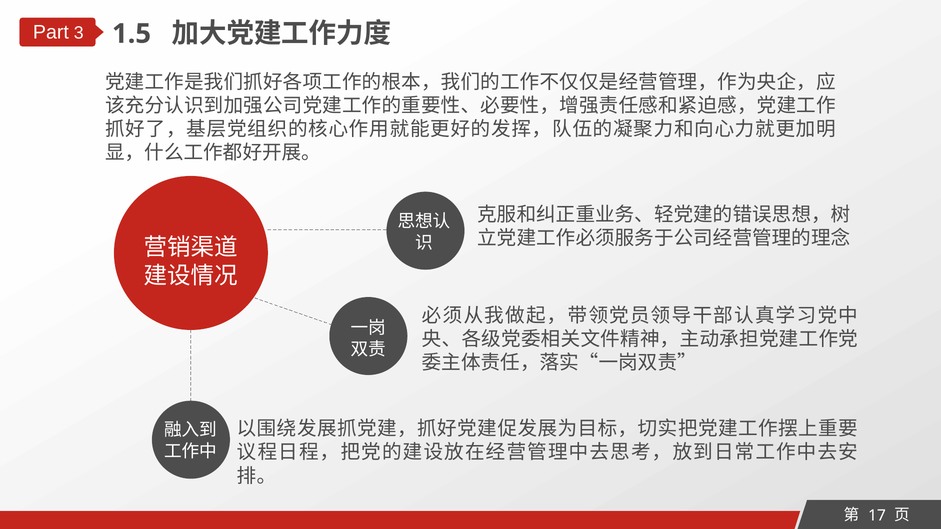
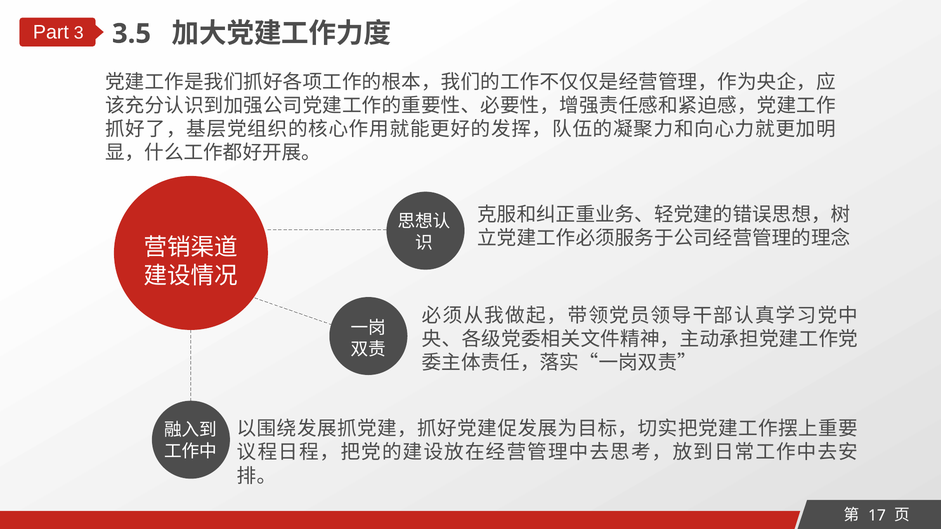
1.5: 1.5 -> 3.5
